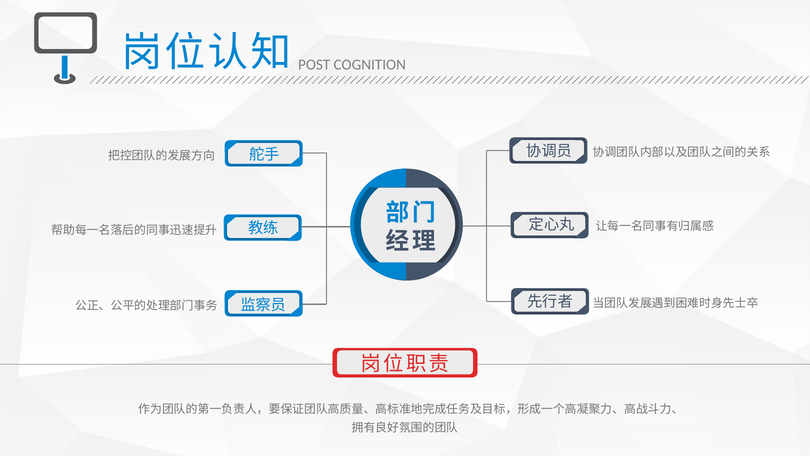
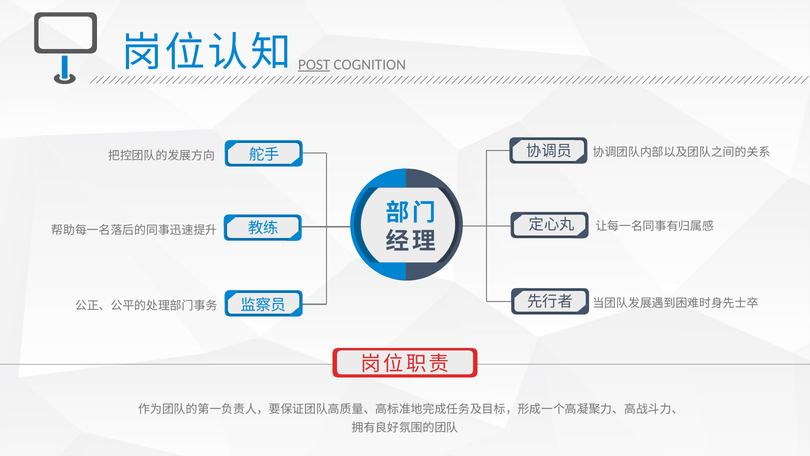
POST underline: none -> present
